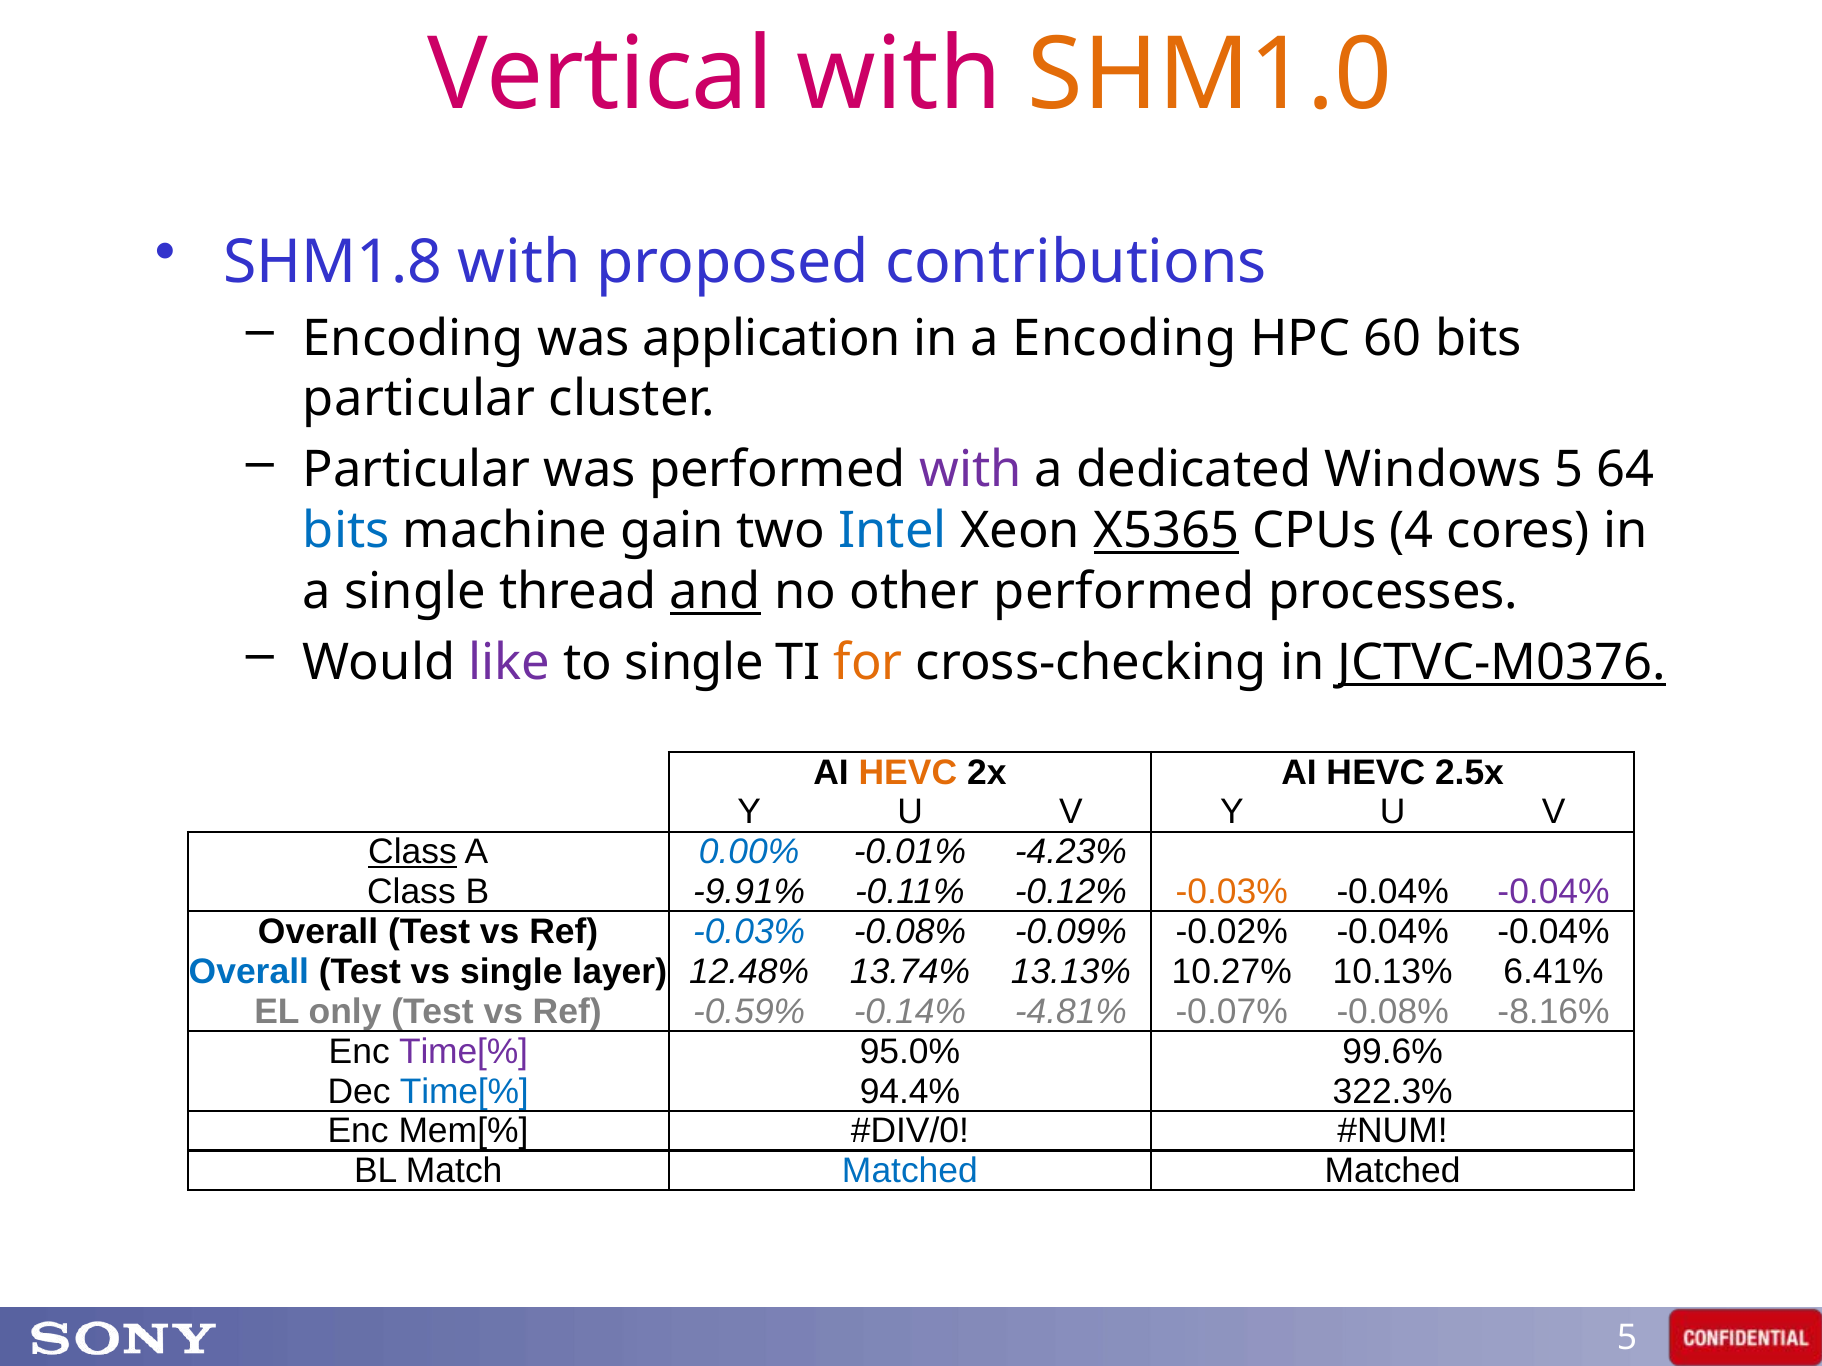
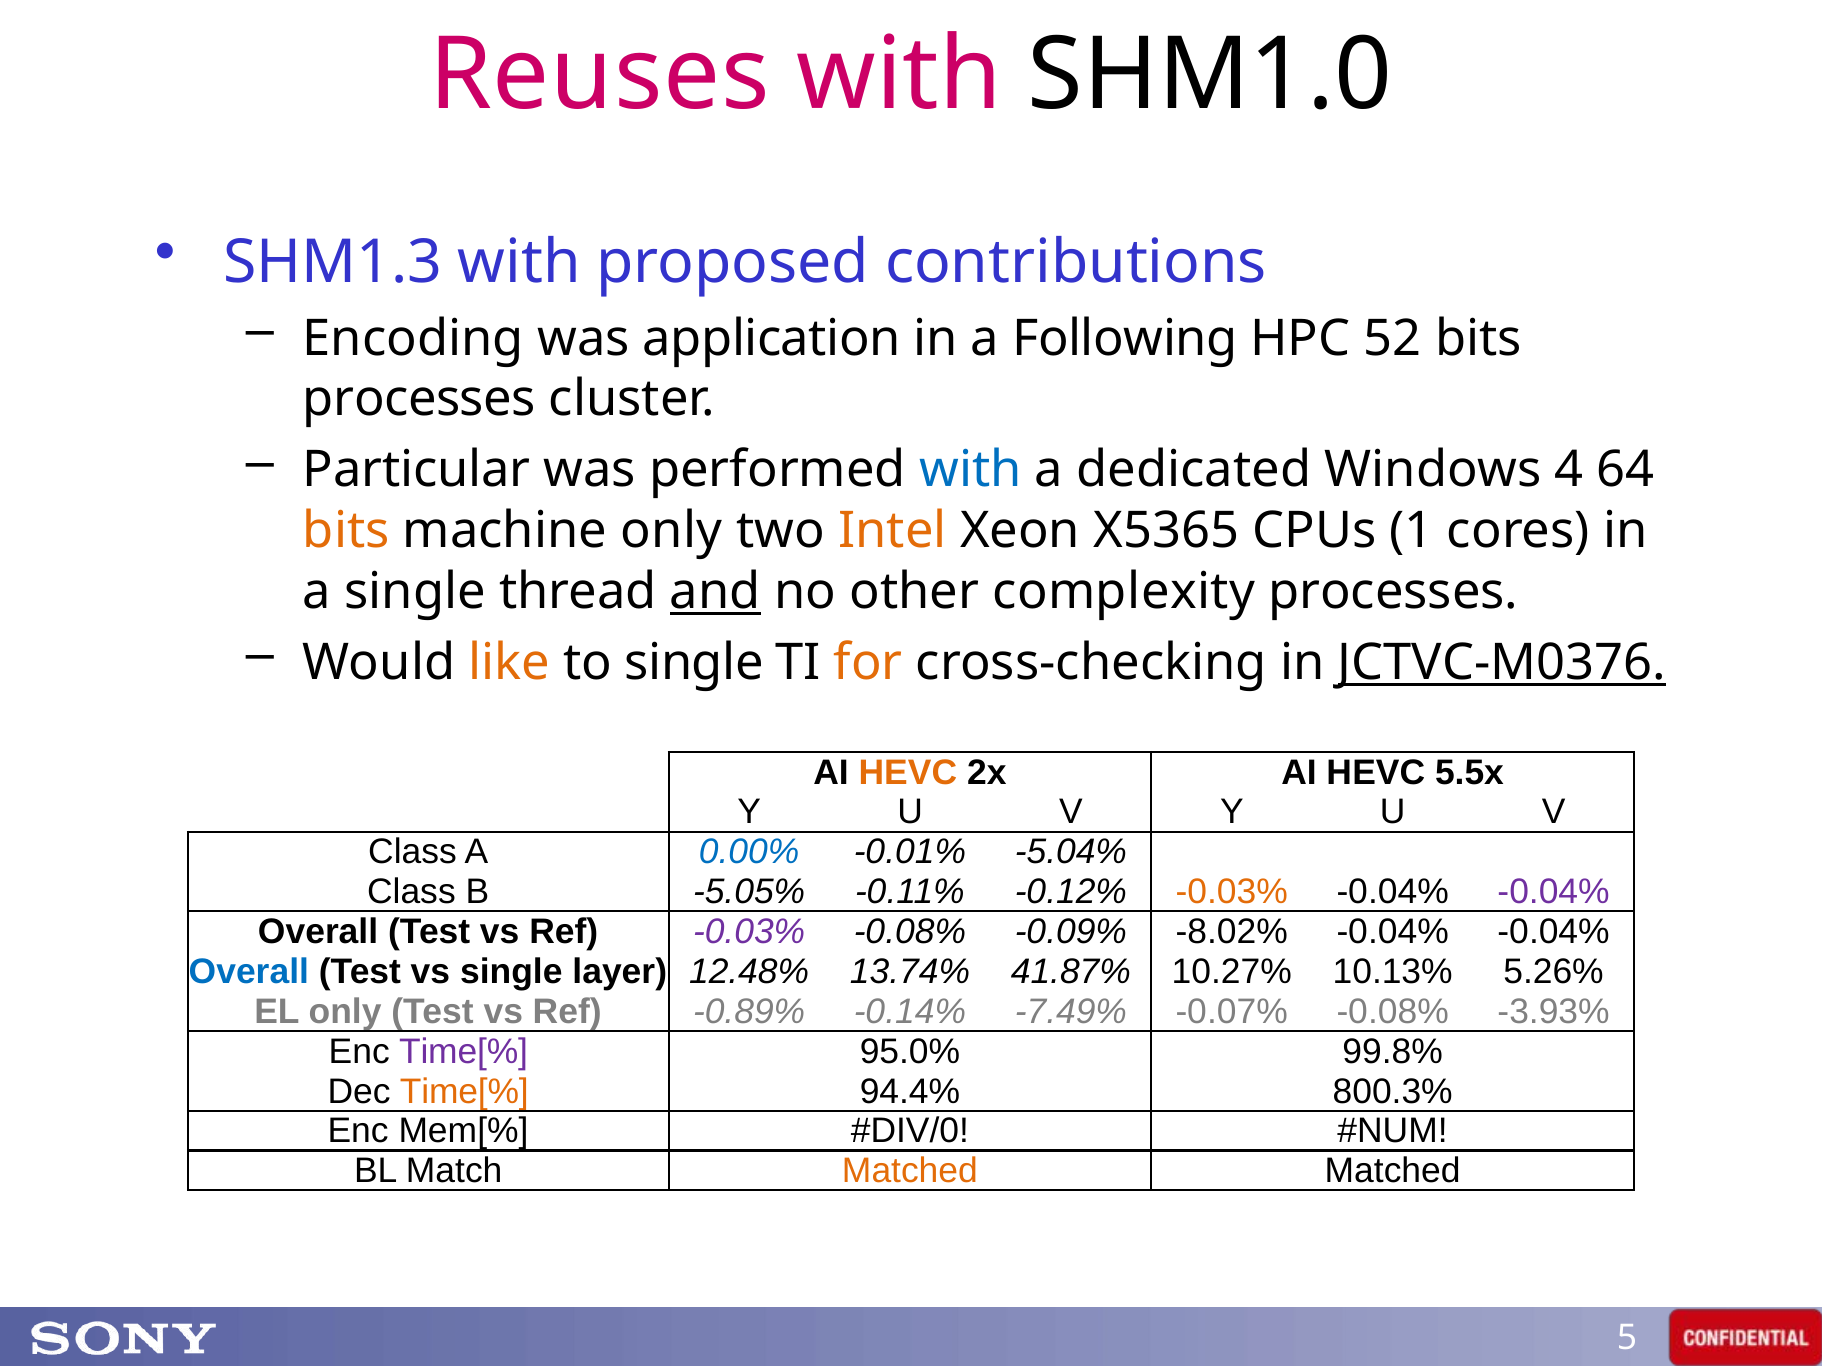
Vertical: Vertical -> Reuses
SHM1.0 colour: orange -> black
SHM1.8: SHM1.8 -> SHM1.3
a Encoding: Encoding -> Following
60: 60 -> 52
particular at (419, 399): particular -> processes
with at (971, 470) colour: purple -> blue
Windows 5: 5 -> 4
bits at (346, 531) colour: blue -> orange
machine gain: gain -> only
Intel colour: blue -> orange
X5365 underline: present -> none
4: 4 -> 1
other performed: performed -> complexity
like colour: purple -> orange
2.5x: 2.5x -> 5.5x
Class at (413, 852) underline: present -> none
-4.23%: -4.23% -> -5.04%
-9.91%: -9.91% -> -5.05%
-0.03% at (749, 932) colour: blue -> purple
-0.02%: -0.02% -> -8.02%
13.13%: 13.13% -> 41.87%
6.41%: 6.41% -> 5.26%
-0.59%: -0.59% -> -0.89%
-4.81%: -4.81% -> -7.49%
-8.16%: -8.16% -> -3.93%
99.6%: 99.6% -> 99.8%
Time[% at (464, 1092) colour: blue -> orange
322.3%: 322.3% -> 800.3%
Matched at (910, 1172) colour: blue -> orange
